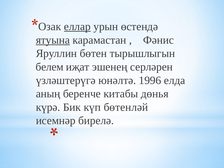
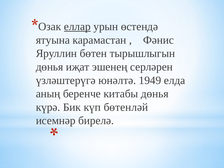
ятуына underline: present -> none
белем at (50, 67): белем -> дөнья
1996: 1996 -> 1949
